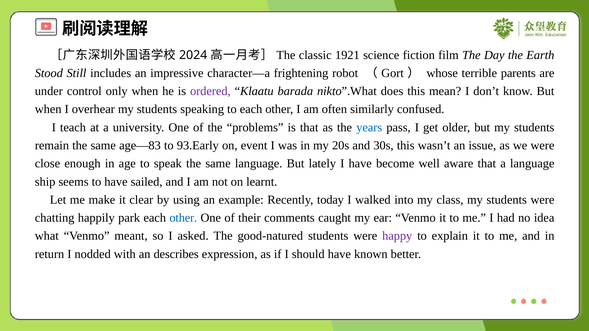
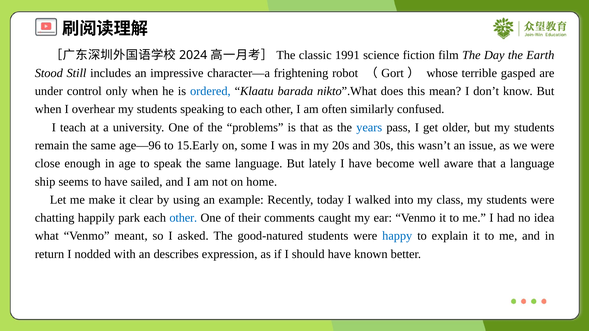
1921: 1921 -> 1991
parents: parents -> gasped
ordered colour: purple -> blue
age—83: age—83 -> age—96
93.Early: 93.Early -> 15.Early
event: event -> some
learnt: learnt -> home
happy colour: purple -> blue
